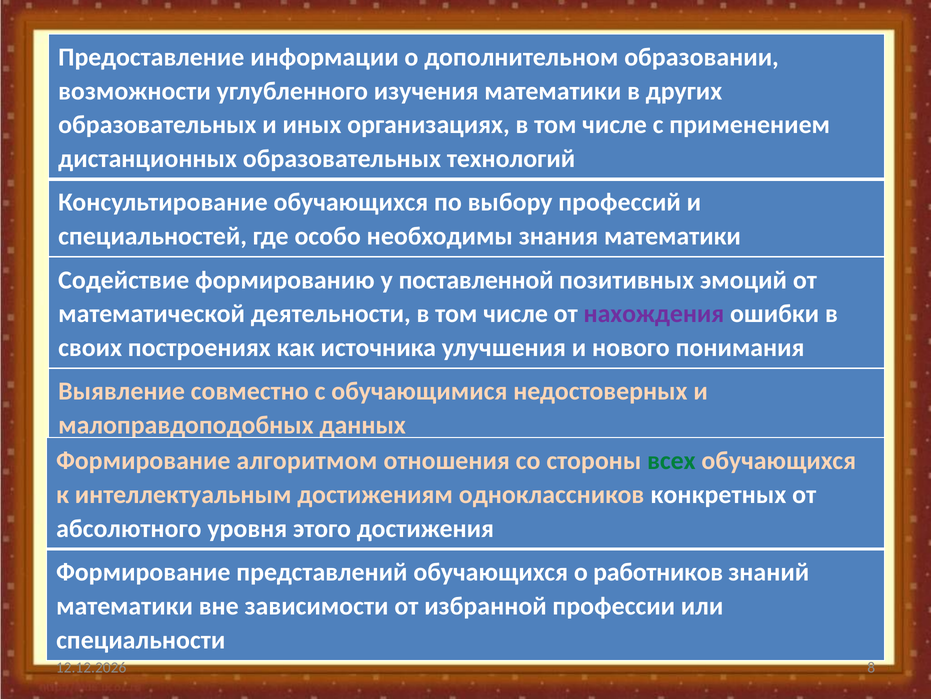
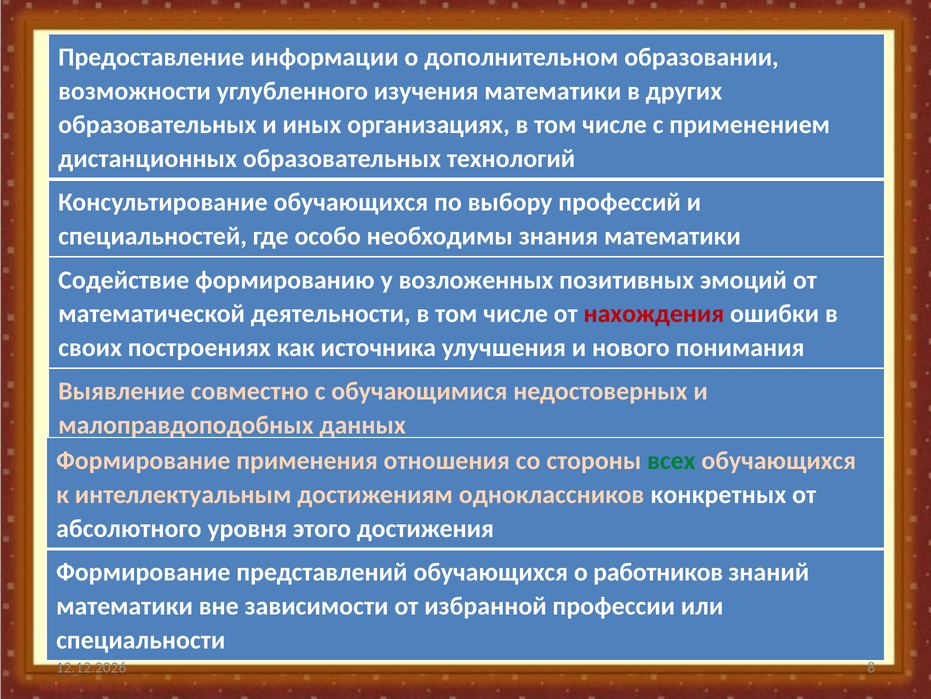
поставленной: поставленной -> возложенных
нахождения colour: purple -> red
алгоритмом: алгоритмом -> применения
